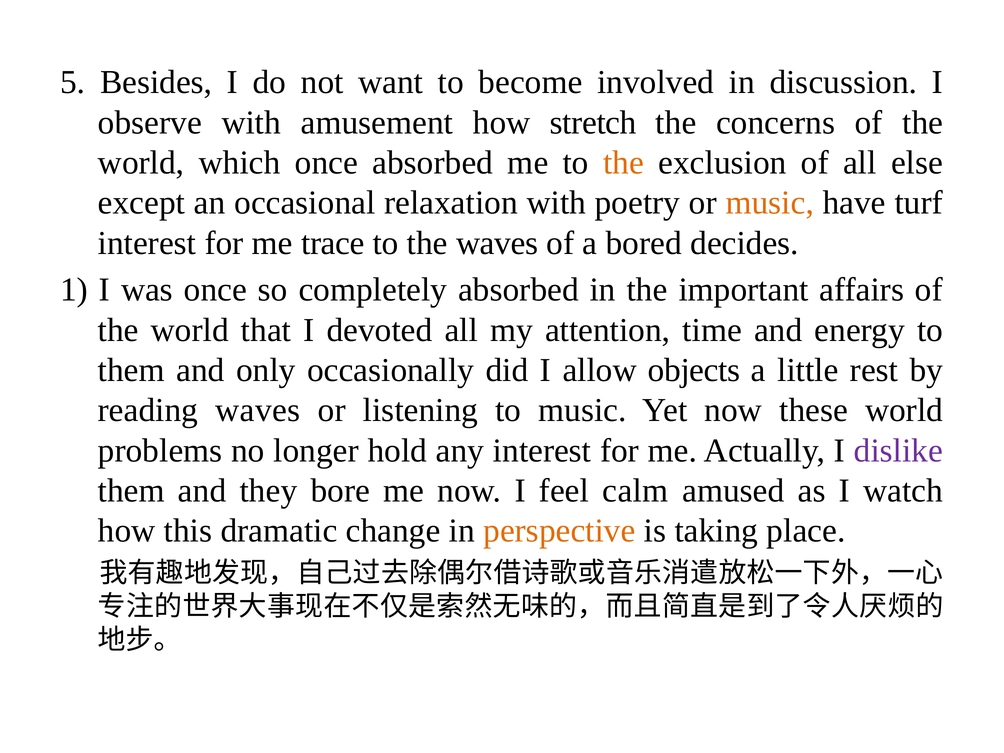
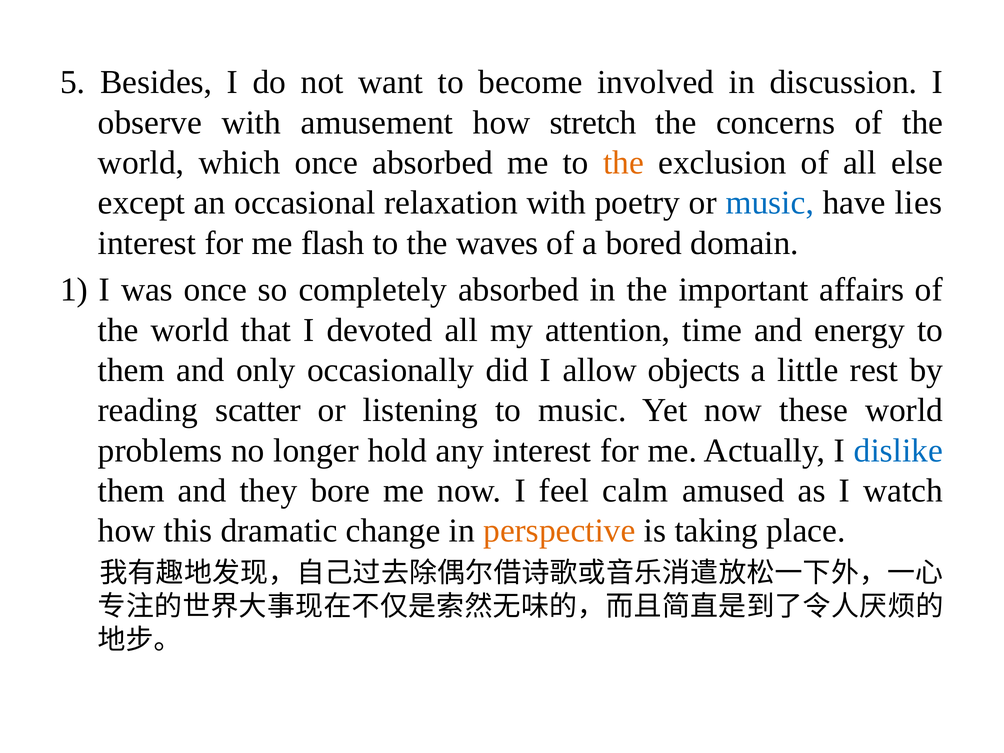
music at (770, 203) colour: orange -> blue
turf: turf -> lies
trace: trace -> flash
decides: decides -> domain
reading waves: waves -> scatter
dislike colour: purple -> blue
